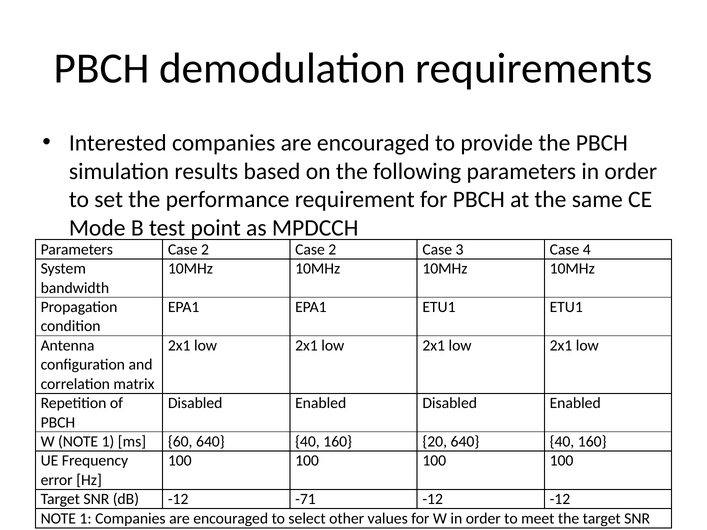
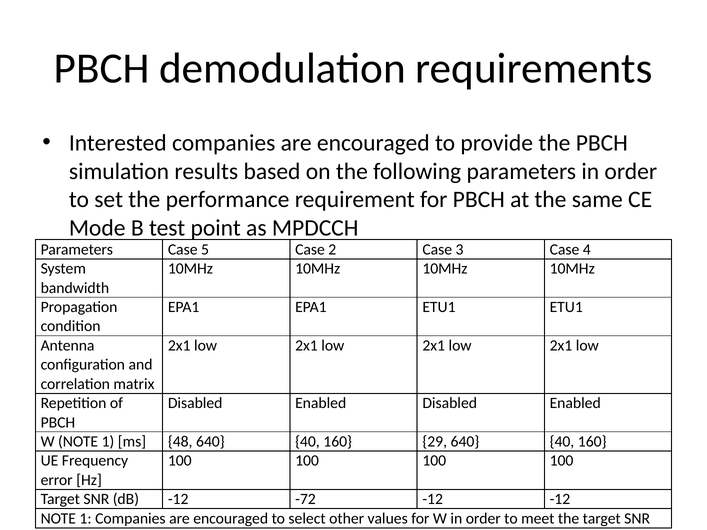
Parameters Case 2: 2 -> 5
60: 60 -> 48
20: 20 -> 29
-71: -71 -> -72
